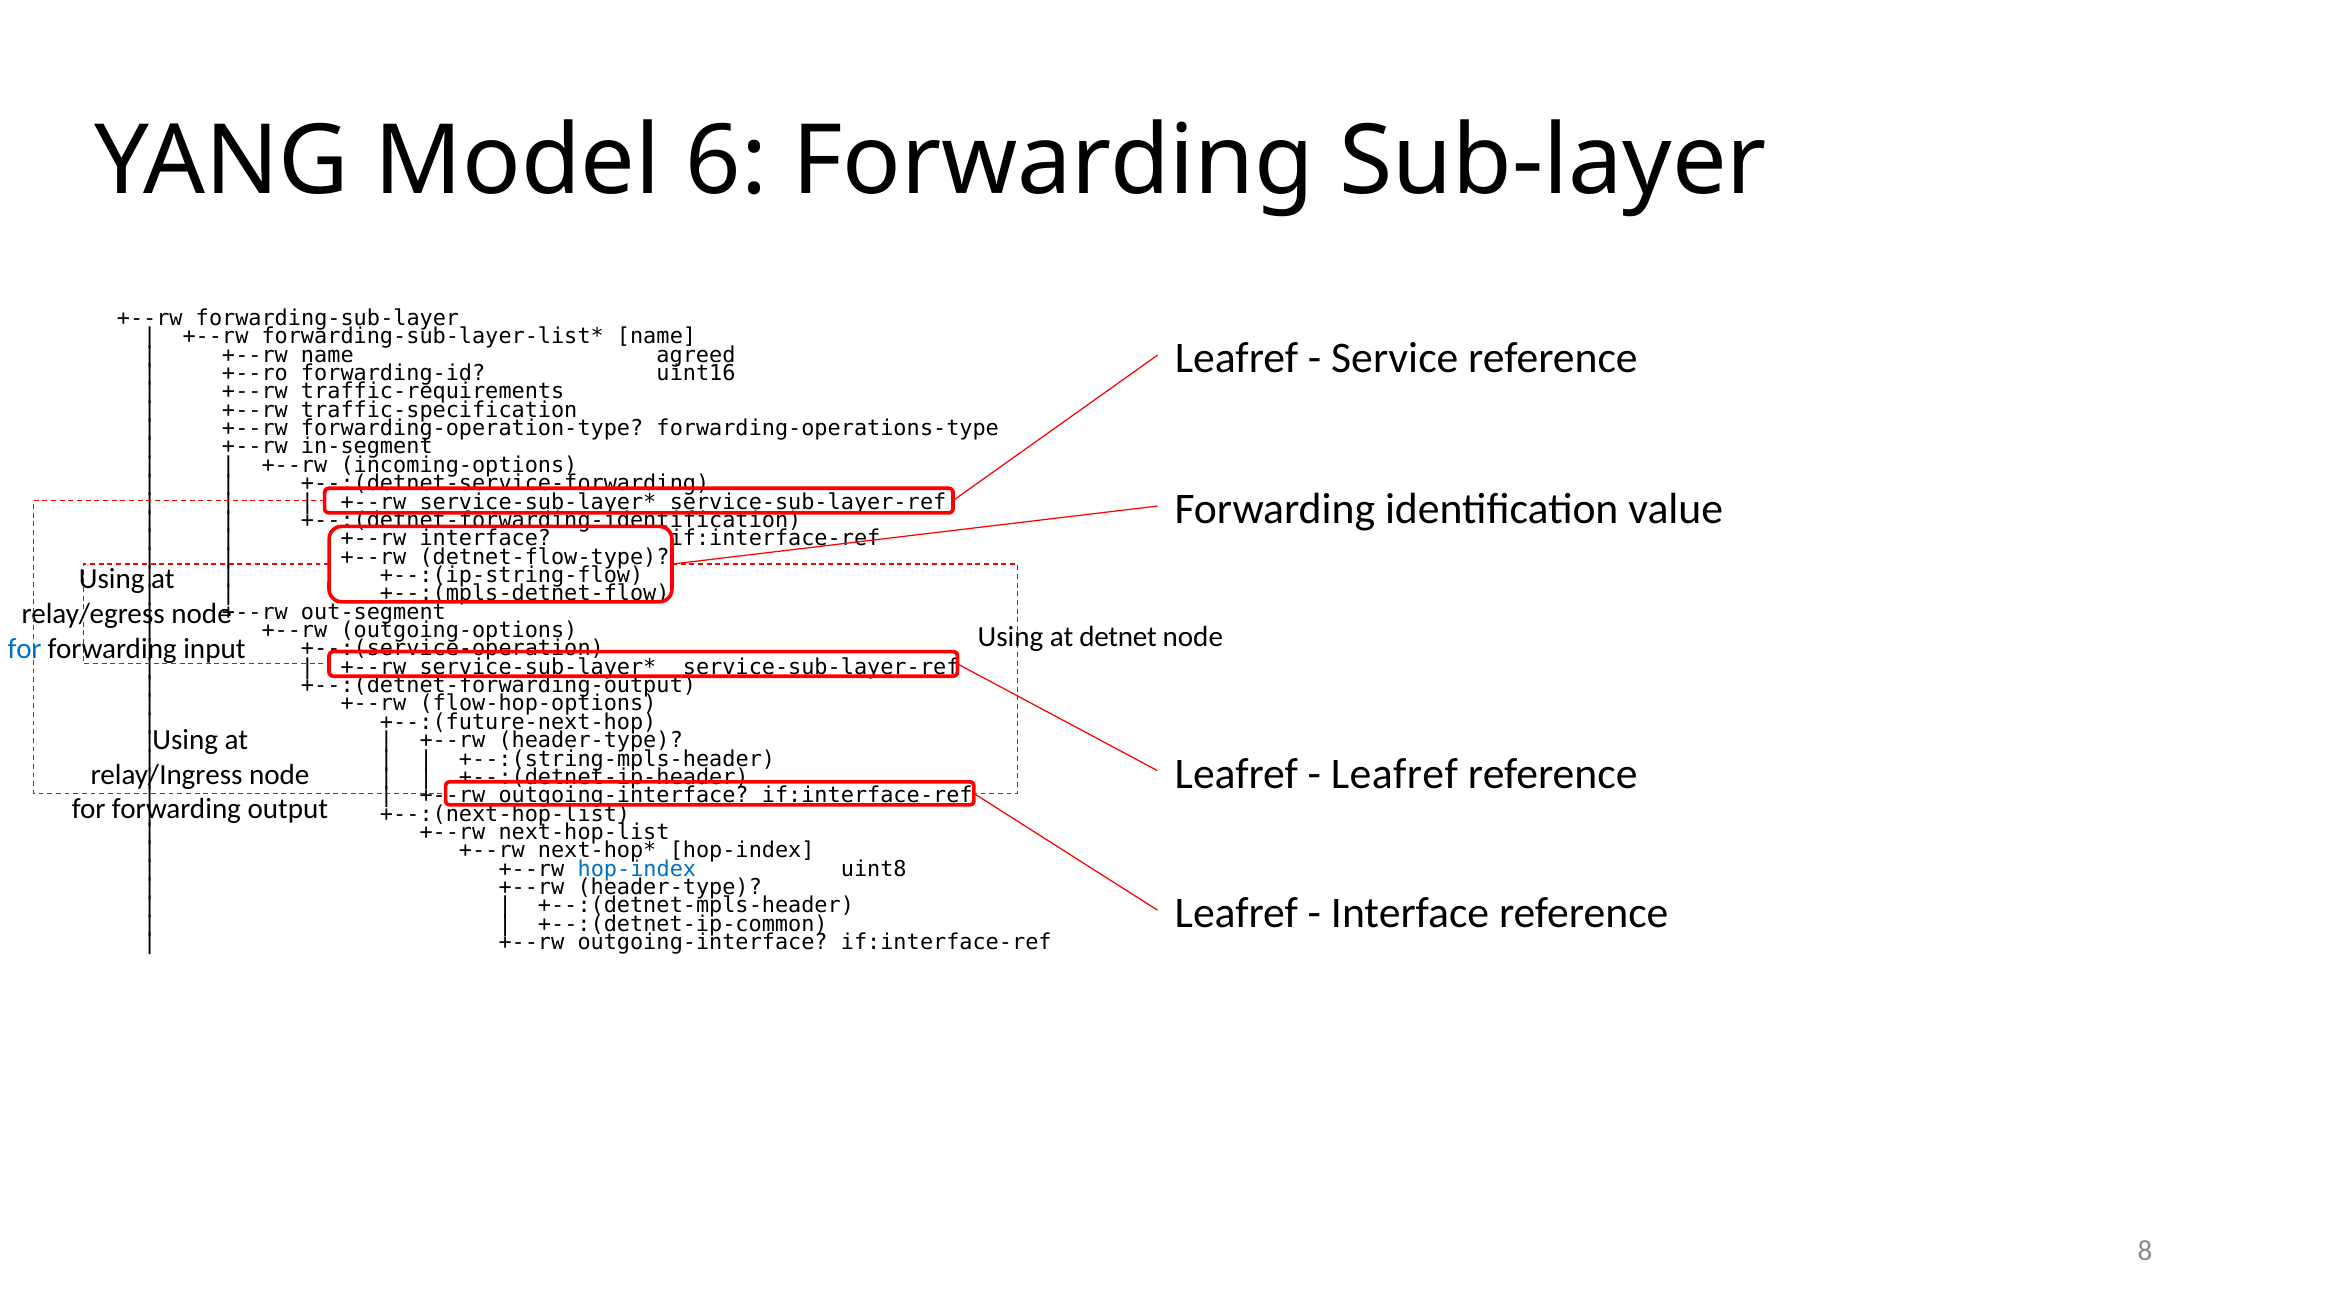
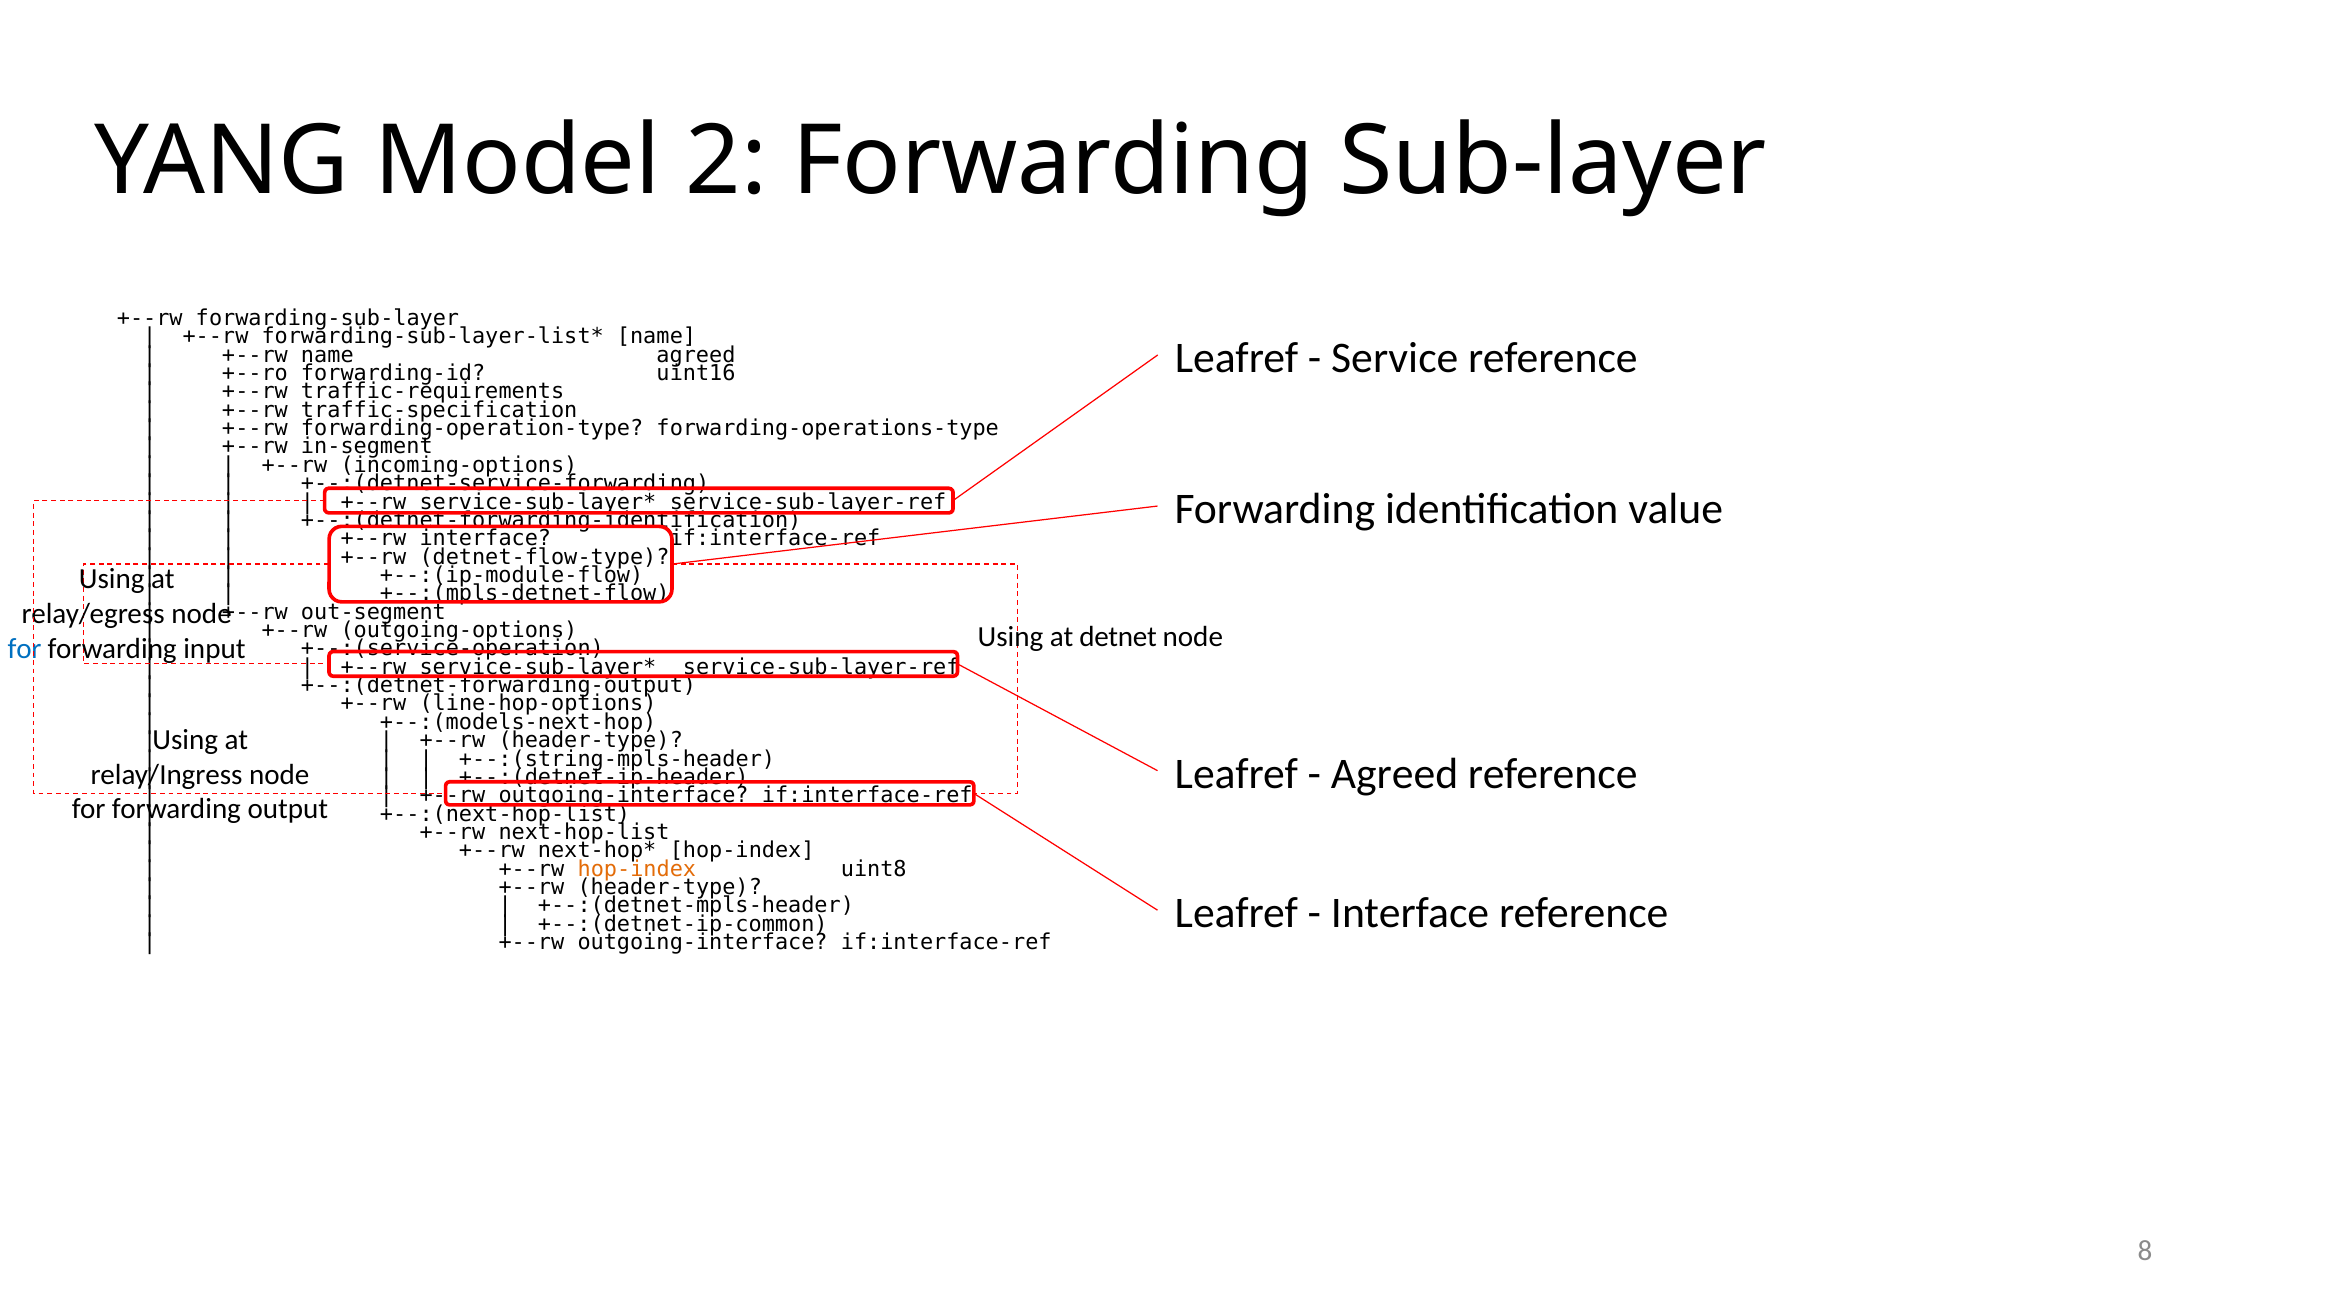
6: 6 -> 2
+--:(ip-string-flow: +--:(ip-string-flow -> +--:(ip-module-flow
flow-hop-options: flow-hop-options -> line-hop-options
+--:(future-next-hop: +--:(future-next-hop -> +--:(models-next-hop
Leafref at (1394, 774): Leafref -> Agreed
hop-index at (637, 869) colour: blue -> orange
